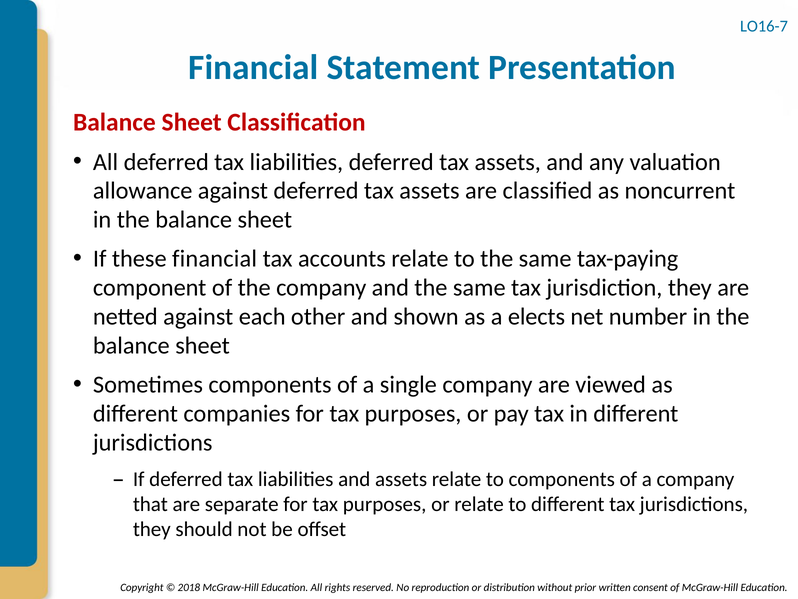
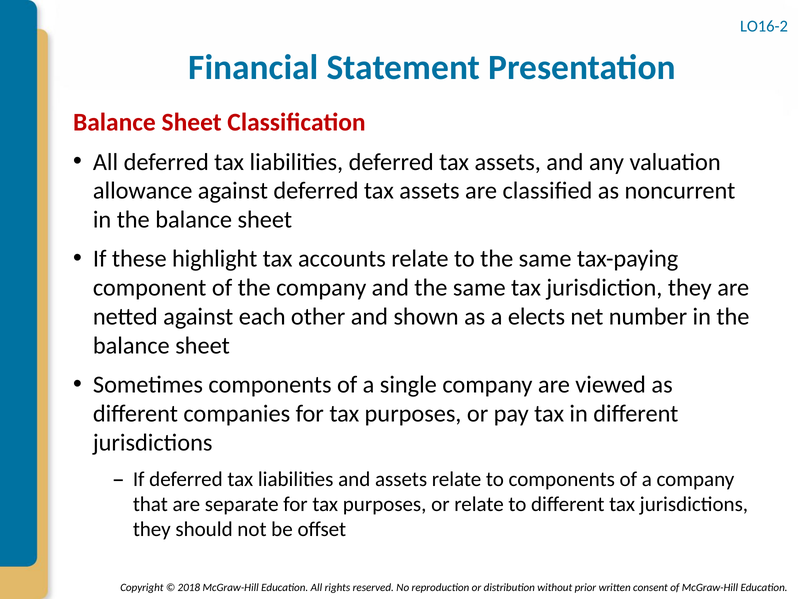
LO16-7: LO16-7 -> LO16-2
these financial: financial -> highlight
